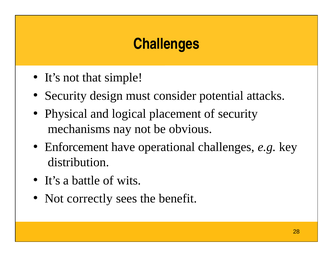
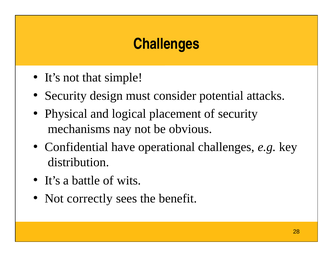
Enforcement: Enforcement -> Confidential
